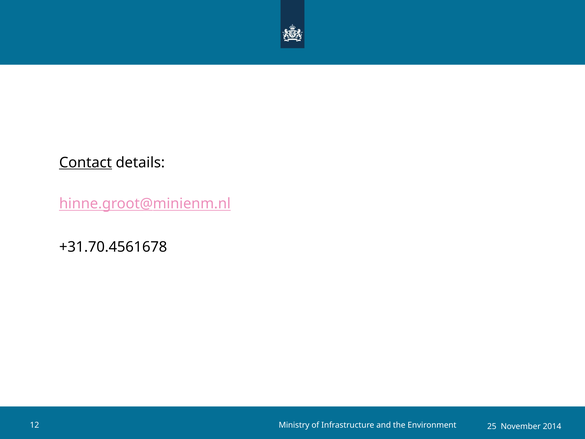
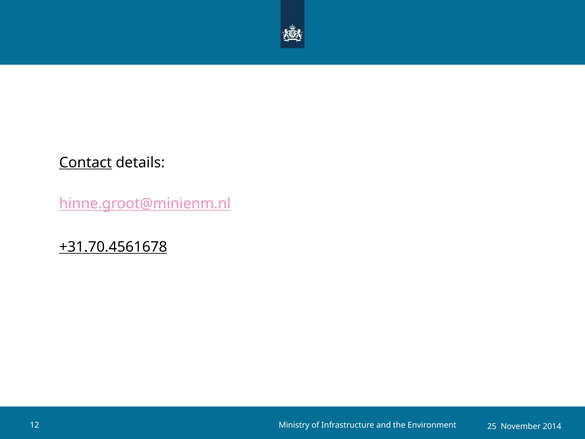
+31.70.4561678 underline: none -> present
